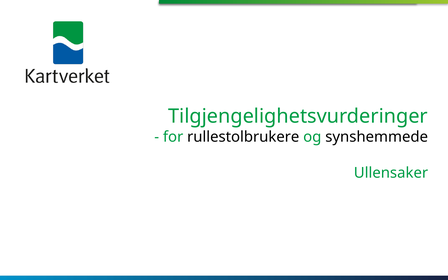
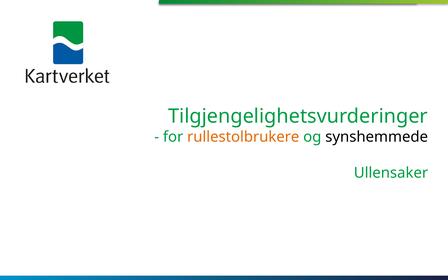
rullestolbrukere colour: black -> orange
